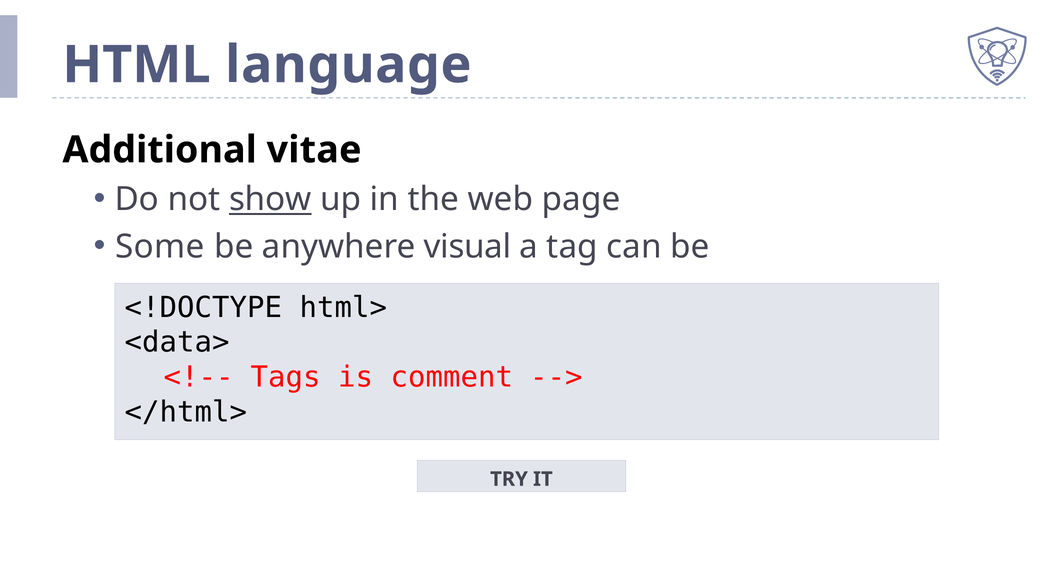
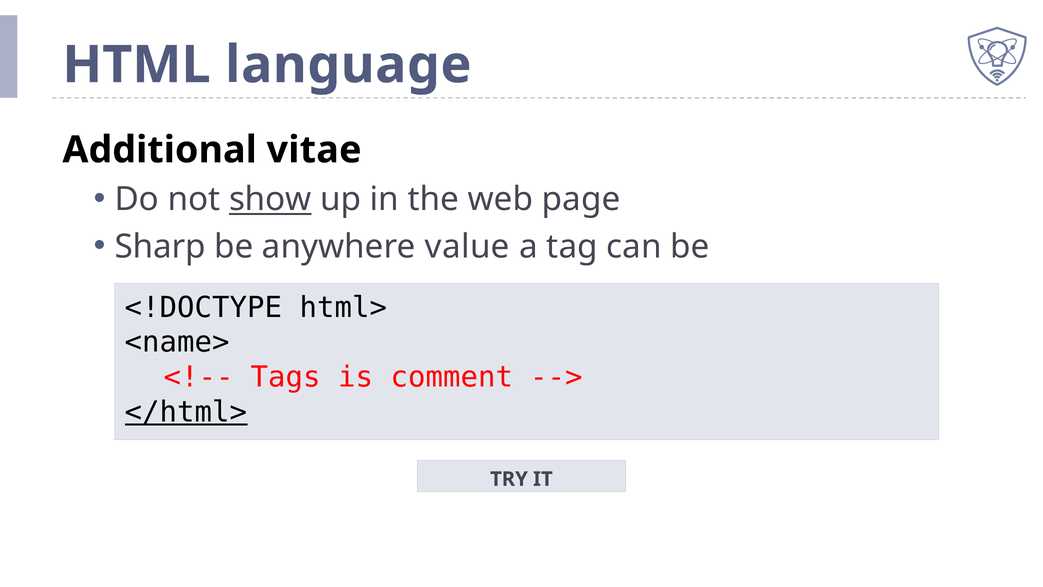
Some: Some -> Sharp
visual: visual -> value
<data>: <data> -> <name>
</html> underline: none -> present
